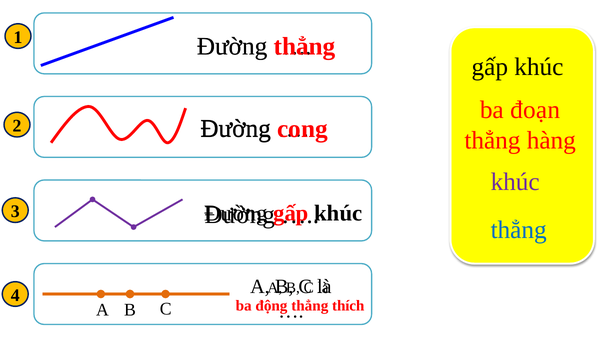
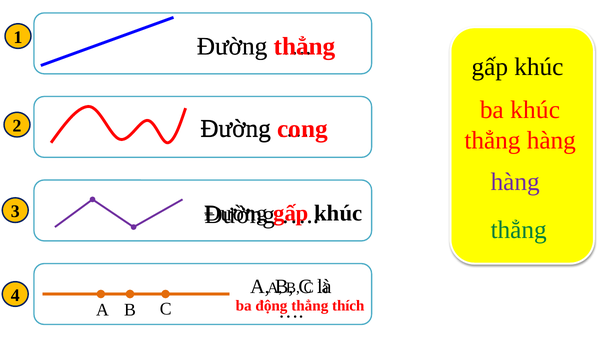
ba đoạn: đoạn -> khúc
khúc at (515, 182): khúc -> hàng
thẳng at (519, 230) colour: blue -> green
